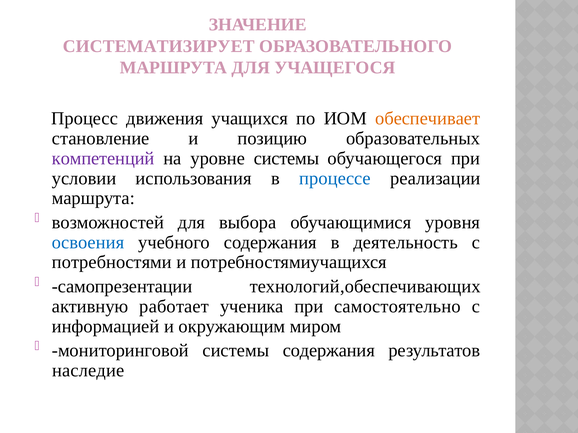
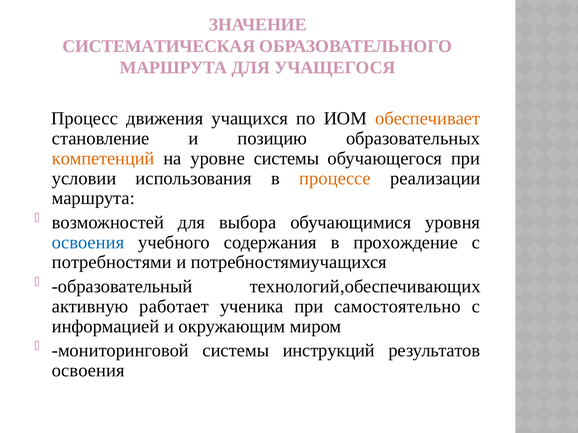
СИСТЕМАТИЗИРУЕТ: СИСТЕМАТИЗИРУЕТ -> СИСТЕМАТИЧЕСКАЯ
компетенций colour: purple -> orange
процессе colour: blue -> orange
деятельность: деятельность -> прохождение
самопрезентации: самопрезентации -> образовательный
системы содержания: содержания -> инструкций
наследие at (88, 371): наследие -> освоения
